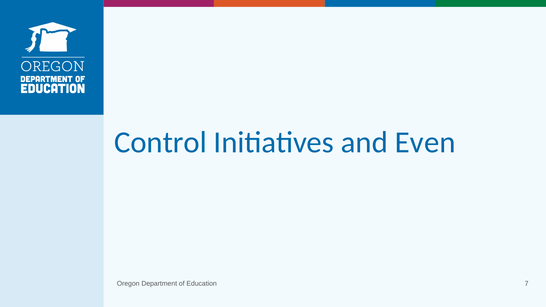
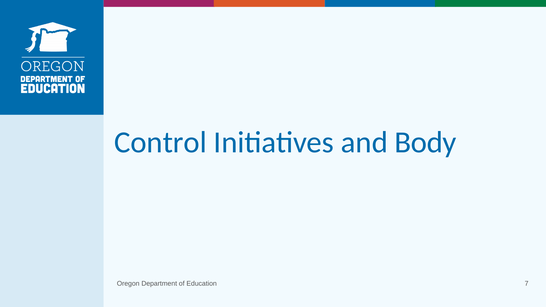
Even: Even -> Body
